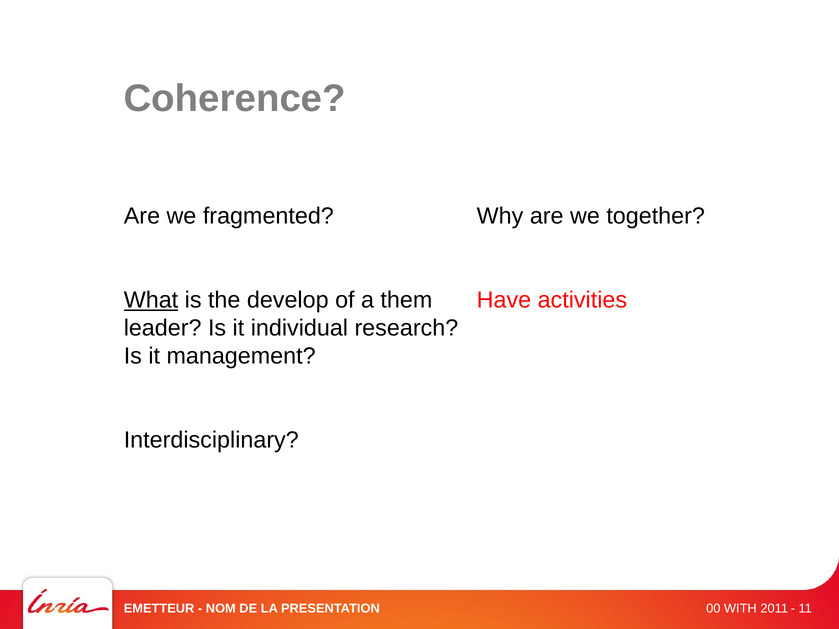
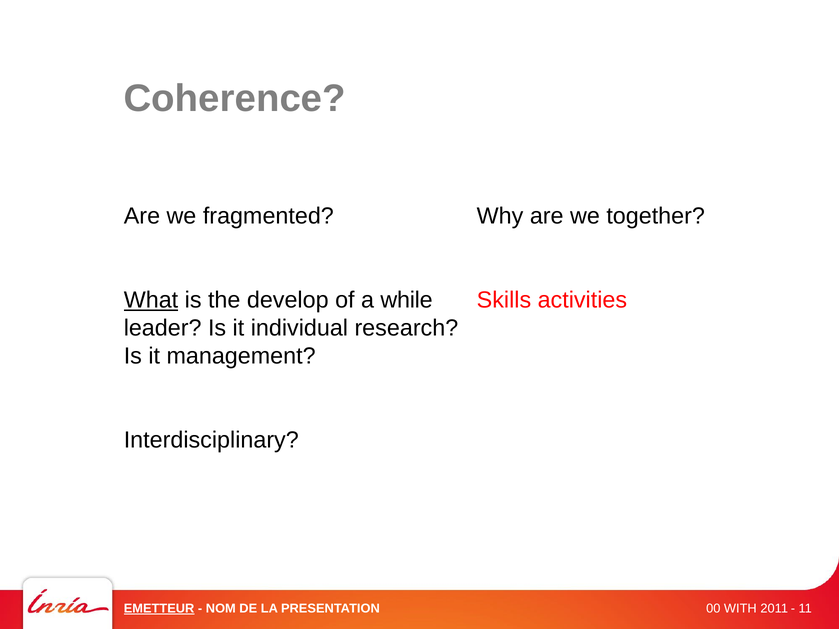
them: them -> while
Have: Have -> Skills
EMETTEUR underline: none -> present
